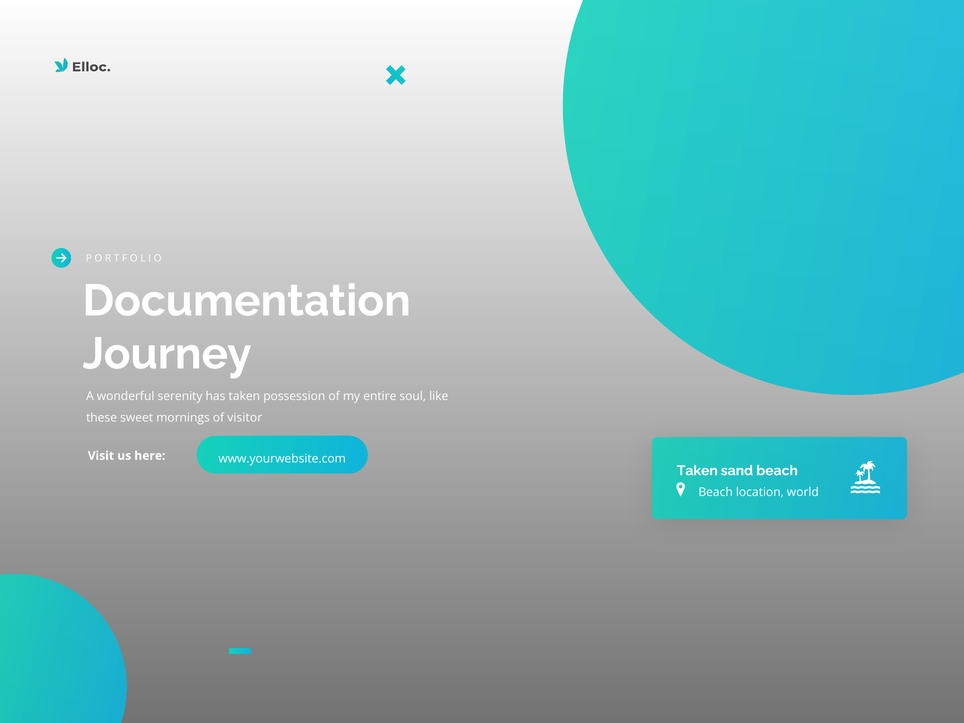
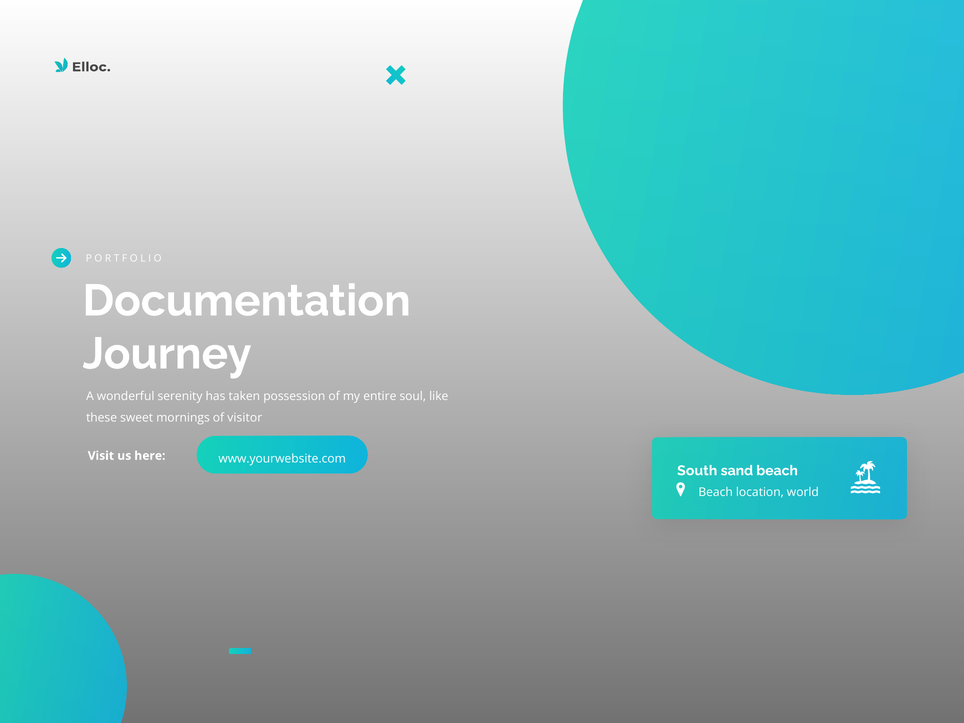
Taken at (697, 471): Taken -> South
